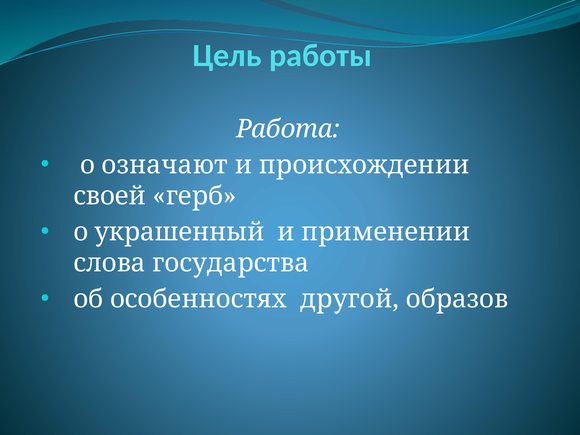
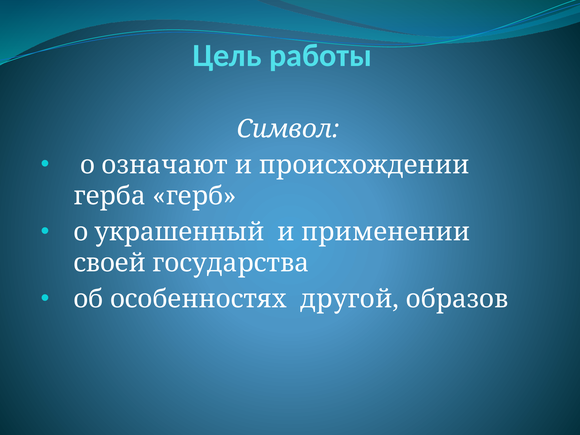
Работа: Работа -> Символ
своей: своей -> герба
слова: слова -> своей
